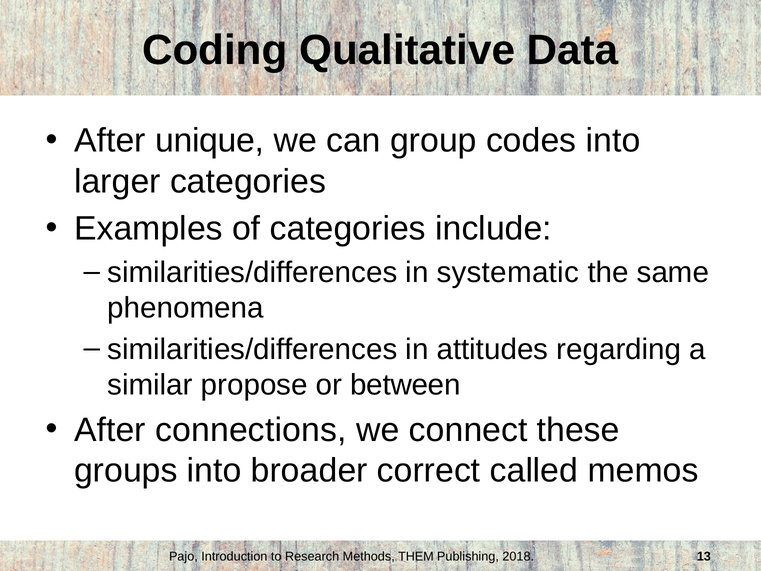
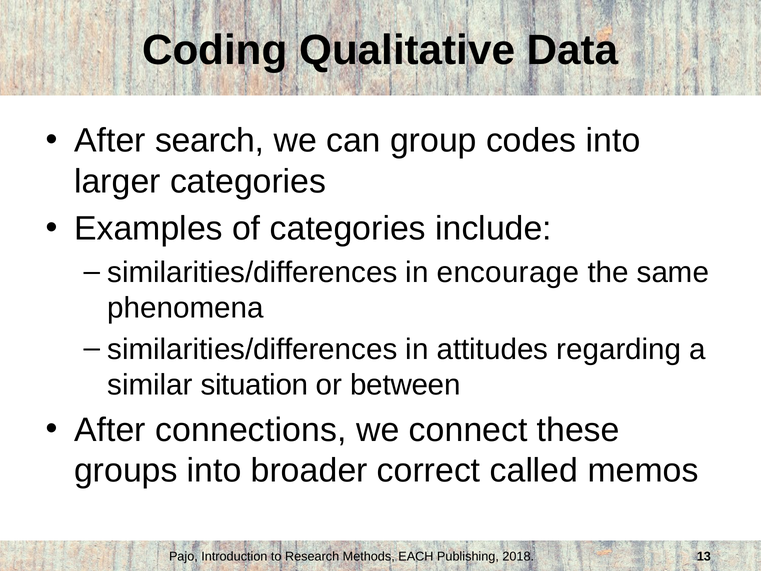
unique: unique -> search
systematic: systematic -> encourage
propose: propose -> situation
THEM: THEM -> EACH
